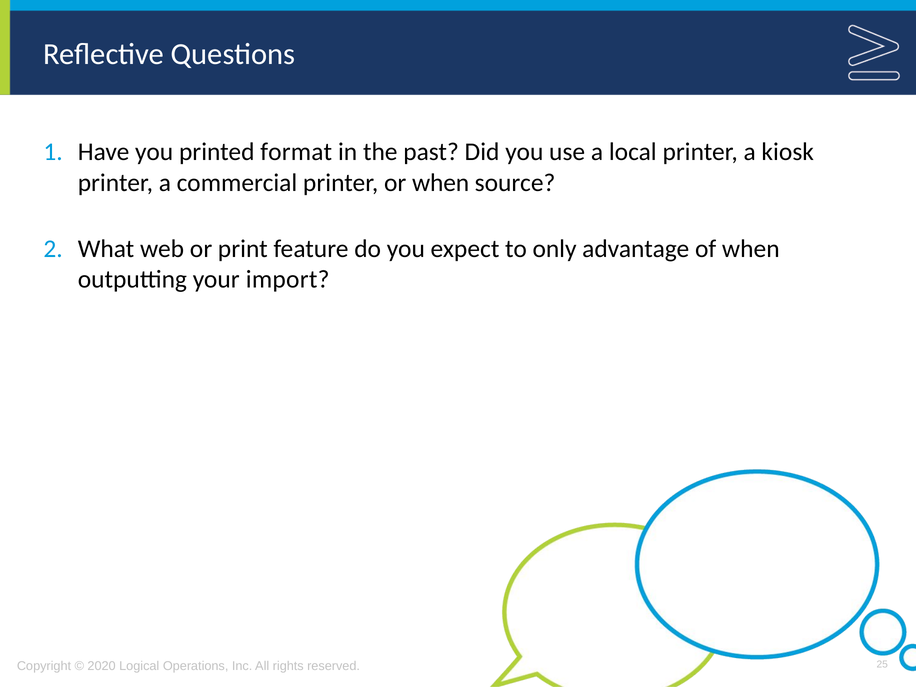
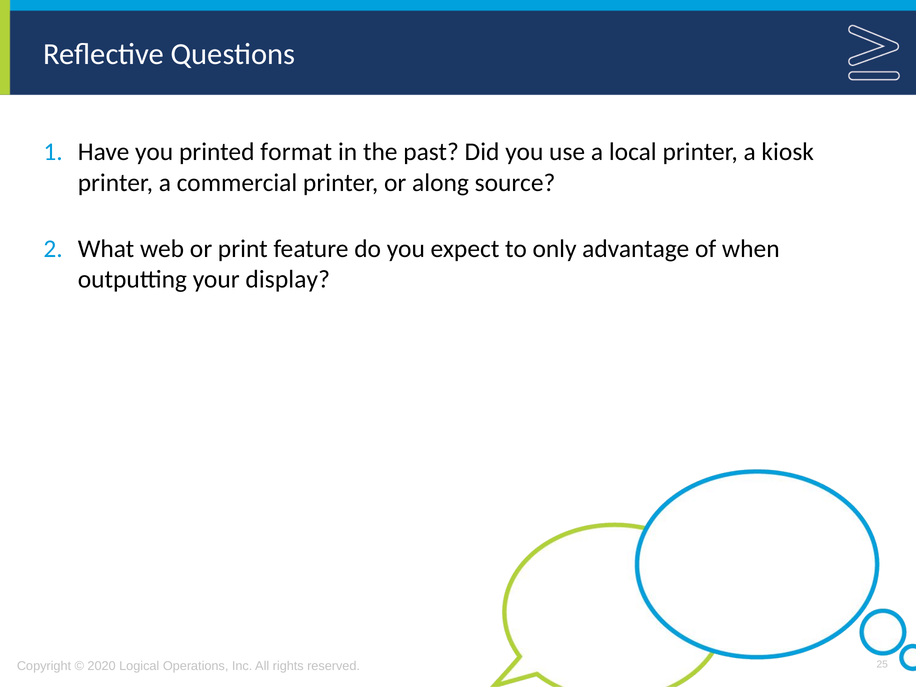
or when: when -> along
import: import -> display
